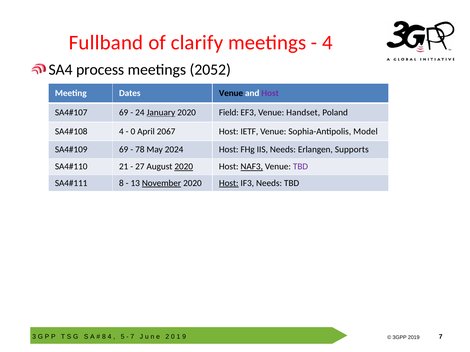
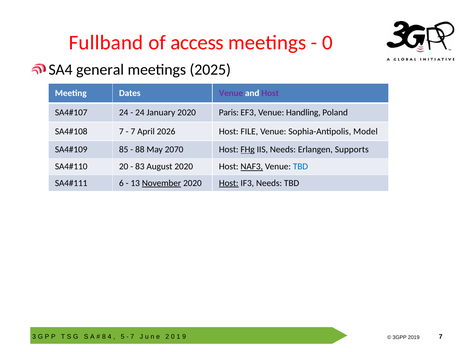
clarify: clarify -> access
4 at (327, 43): 4 -> 0
process: process -> general
2052: 2052 -> 2025
Venue at (231, 93) colour: black -> purple
69 at (124, 113): 69 -> 24
January underline: present -> none
Field: Field -> Paris
Handset: Handset -> Handling
4 at (121, 132): 4 -> 7
0 at (133, 132): 0 -> 7
2067: 2067 -> 2026
IETF: IETF -> FILE
69 at (124, 150): 69 -> 85
78: 78 -> 88
2024: 2024 -> 2070
FHg underline: none -> present
21: 21 -> 20
27: 27 -> 83
2020 at (184, 167) underline: present -> none
TBD at (300, 167) colour: purple -> blue
8 at (121, 183): 8 -> 6
